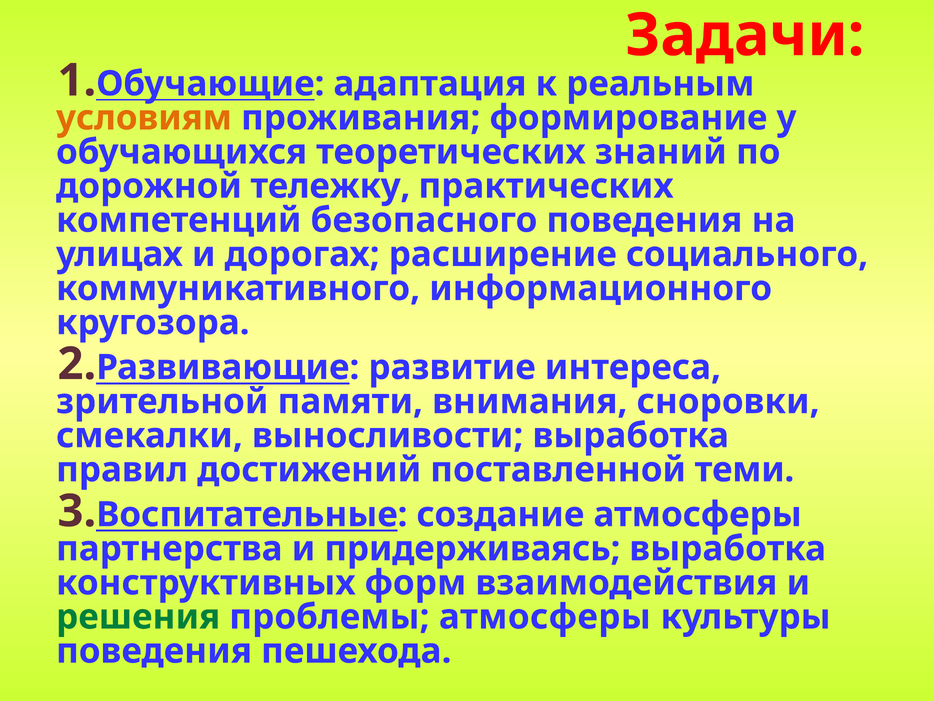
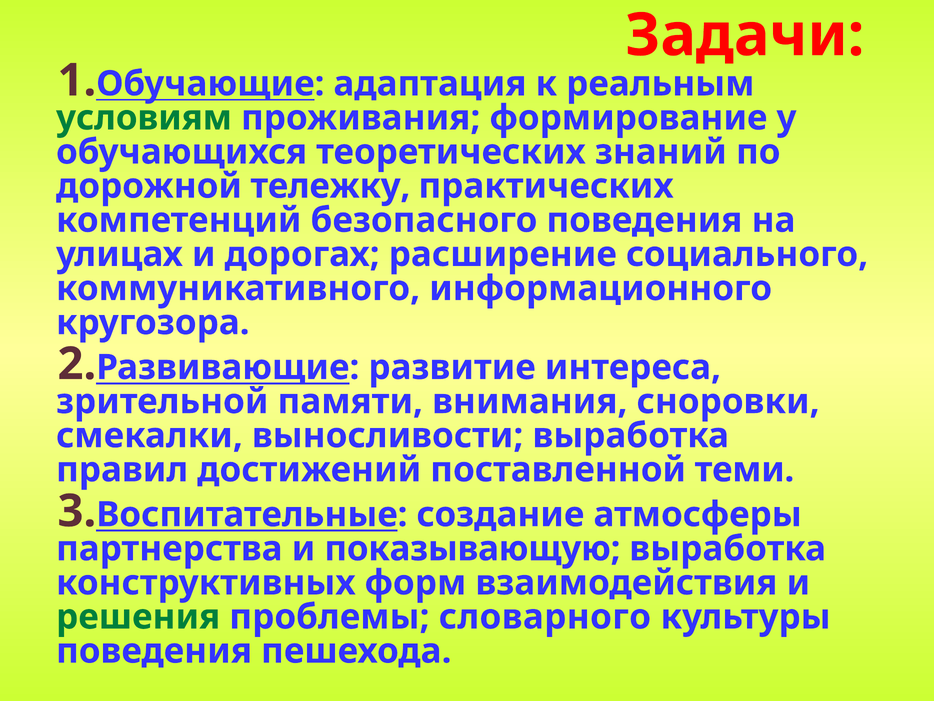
условиям colour: orange -> green
придерживаясь: придерживаясь -> показывающую
проблемы атмосферы: атмосферы -> словарного
